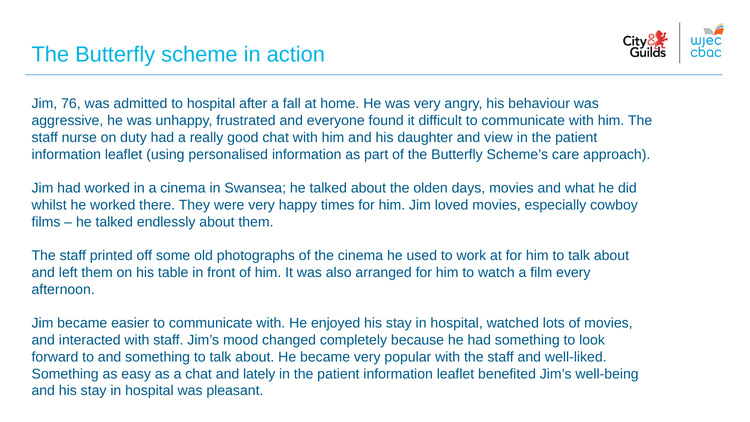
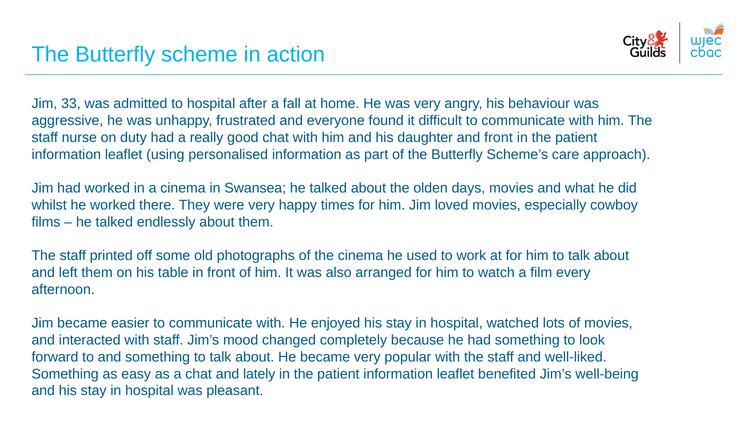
76: 76 -> 33
and view: view -> front
